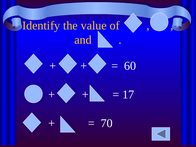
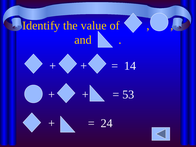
60: 60 -> 14
17: 17 -> 53
70: 70 -> 24
